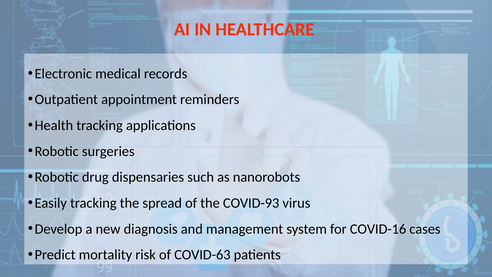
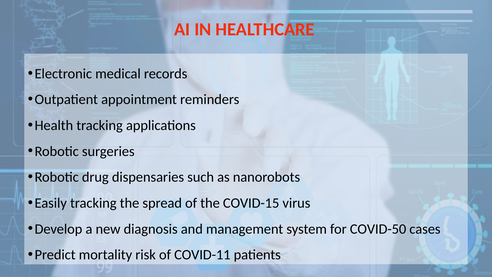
COVID-93: COVID-93 -> COVID-15
COVID-16: COVID-16 -> COVID-50
COVID-63: COVID-63 -> COVID-11
